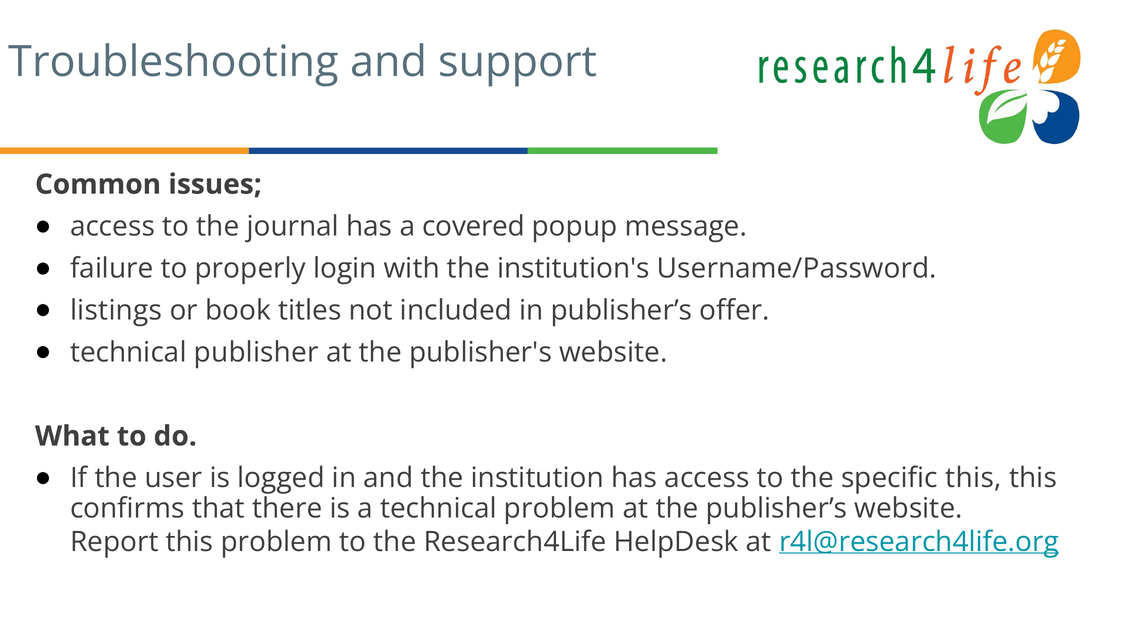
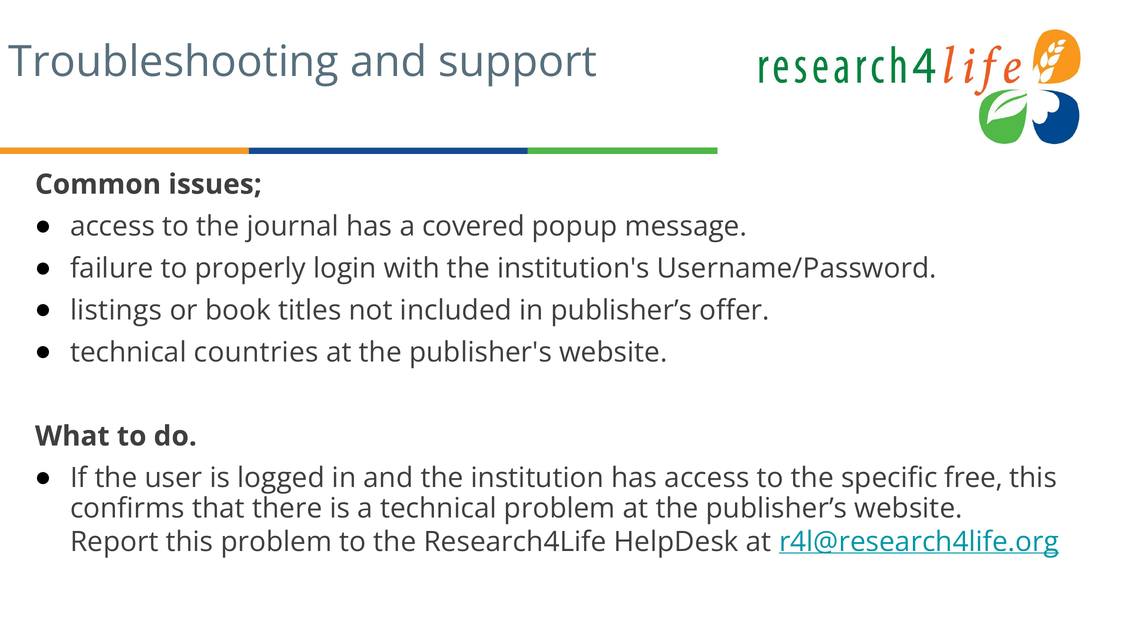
publisher: publisher -> countries
specific this: this -> free
